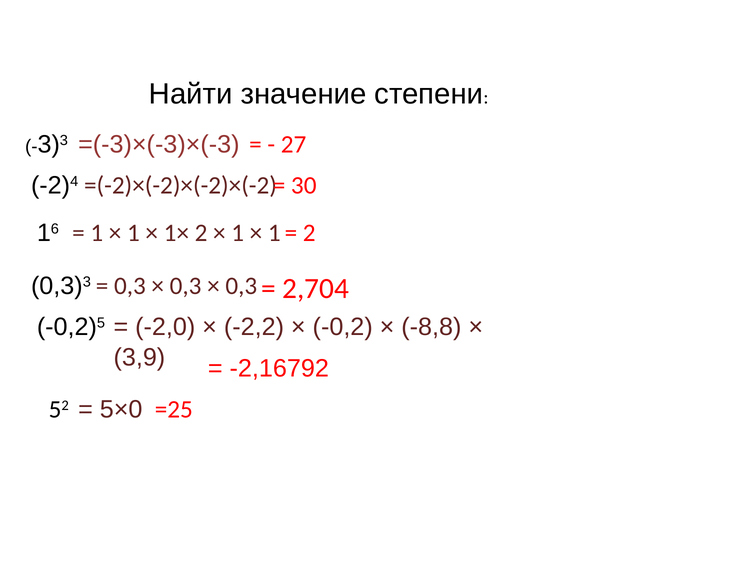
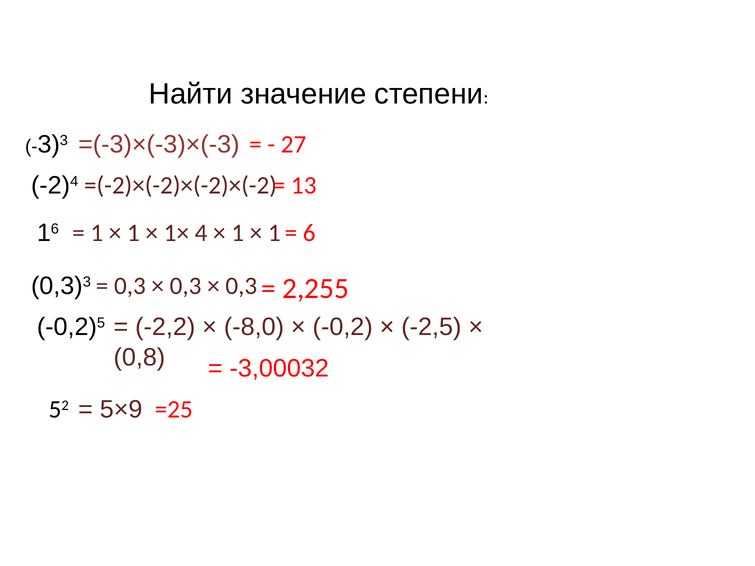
30: 30 -> 13
1× 2: 2 -> 4
2 at (309, 233): 2 -> 6
2,704: 2,704 -> 2,255
-2,0: -2,0 -> -2,2
-2,2: -2,2 -> -8,0
-8,8: -8,8 -> -2,5
3,9: 3,9 -> 0,8
-2,16792: -2,16792 -> -3,00032
5×0: 5×0 -> 5×9
